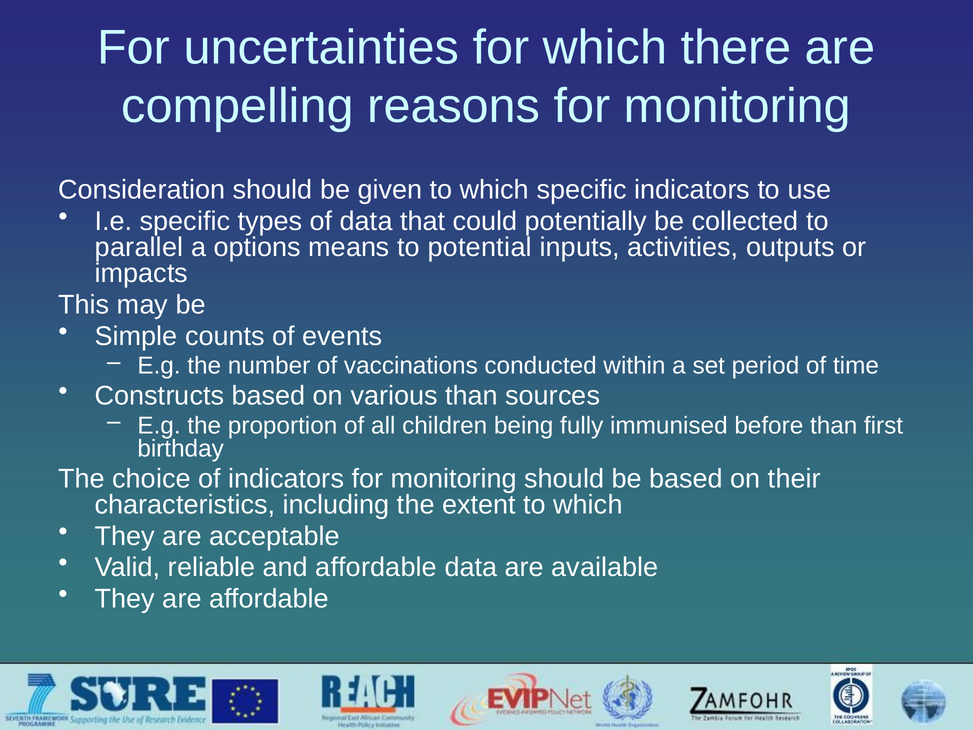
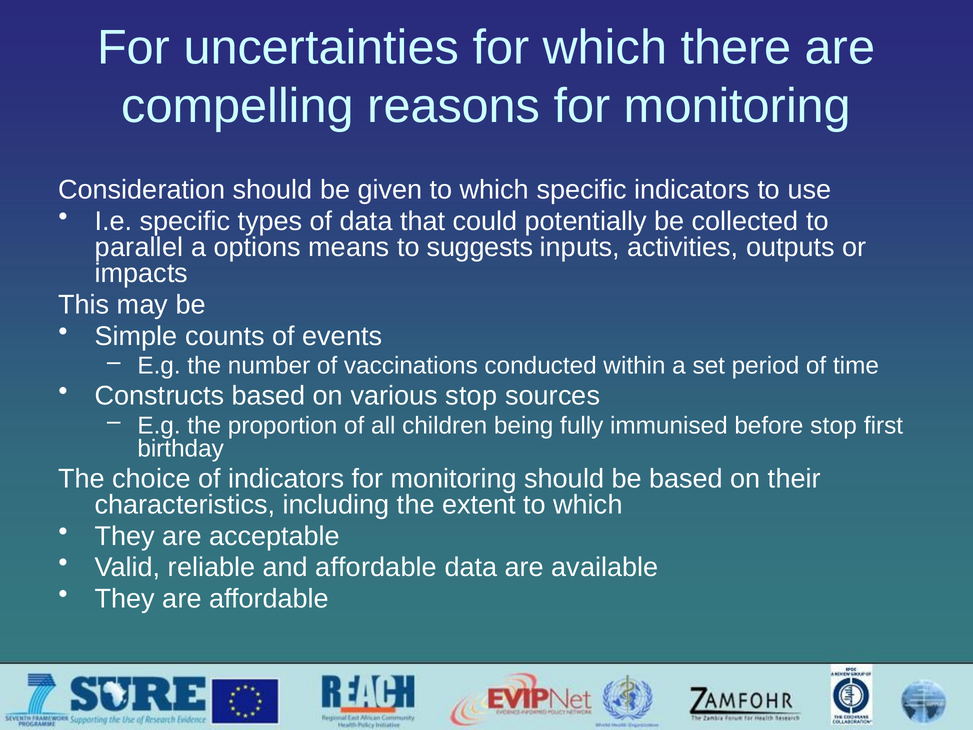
potential: potential -> suggests
various than: than -> stop
before than: than -> stop
